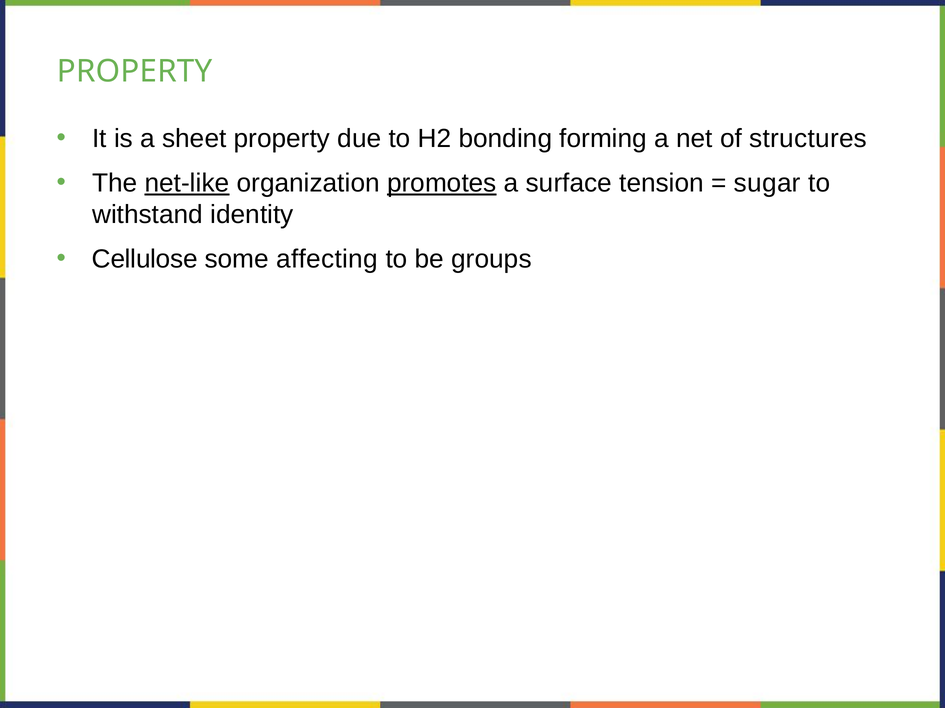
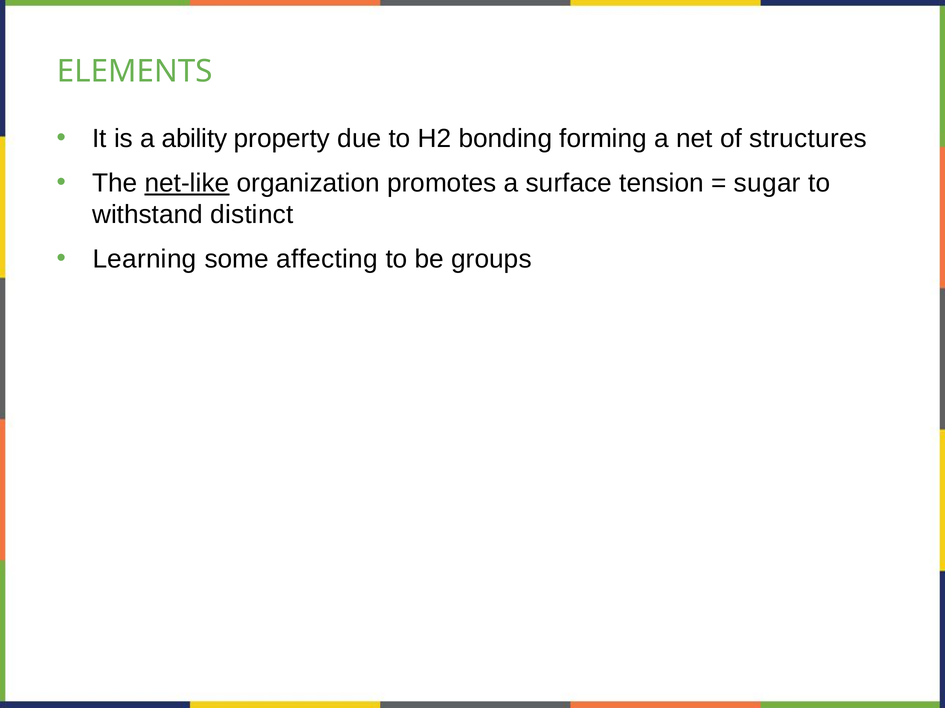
PROPERTY at (135, 72): PROPERTY -> ELEMENTS
sheet: sheet -> ability
promotes underline: present -> none
identity: identity -> distinct
Cellulose: Cellulose -> Learning
